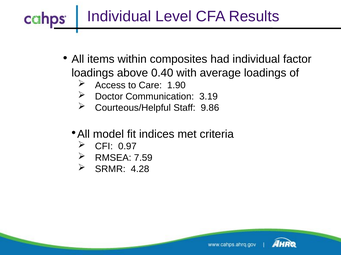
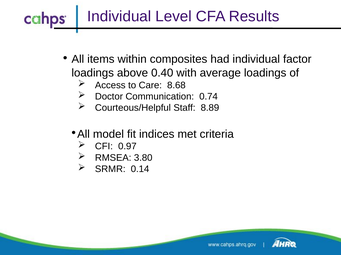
1.90: 1.90 -> 8.68
3.19: 3.19 -> 0.74
9.86: 9.86 -> 8.89
7.59: 7.59 -> 3.80
4.28: 4.28 -> 0.14
